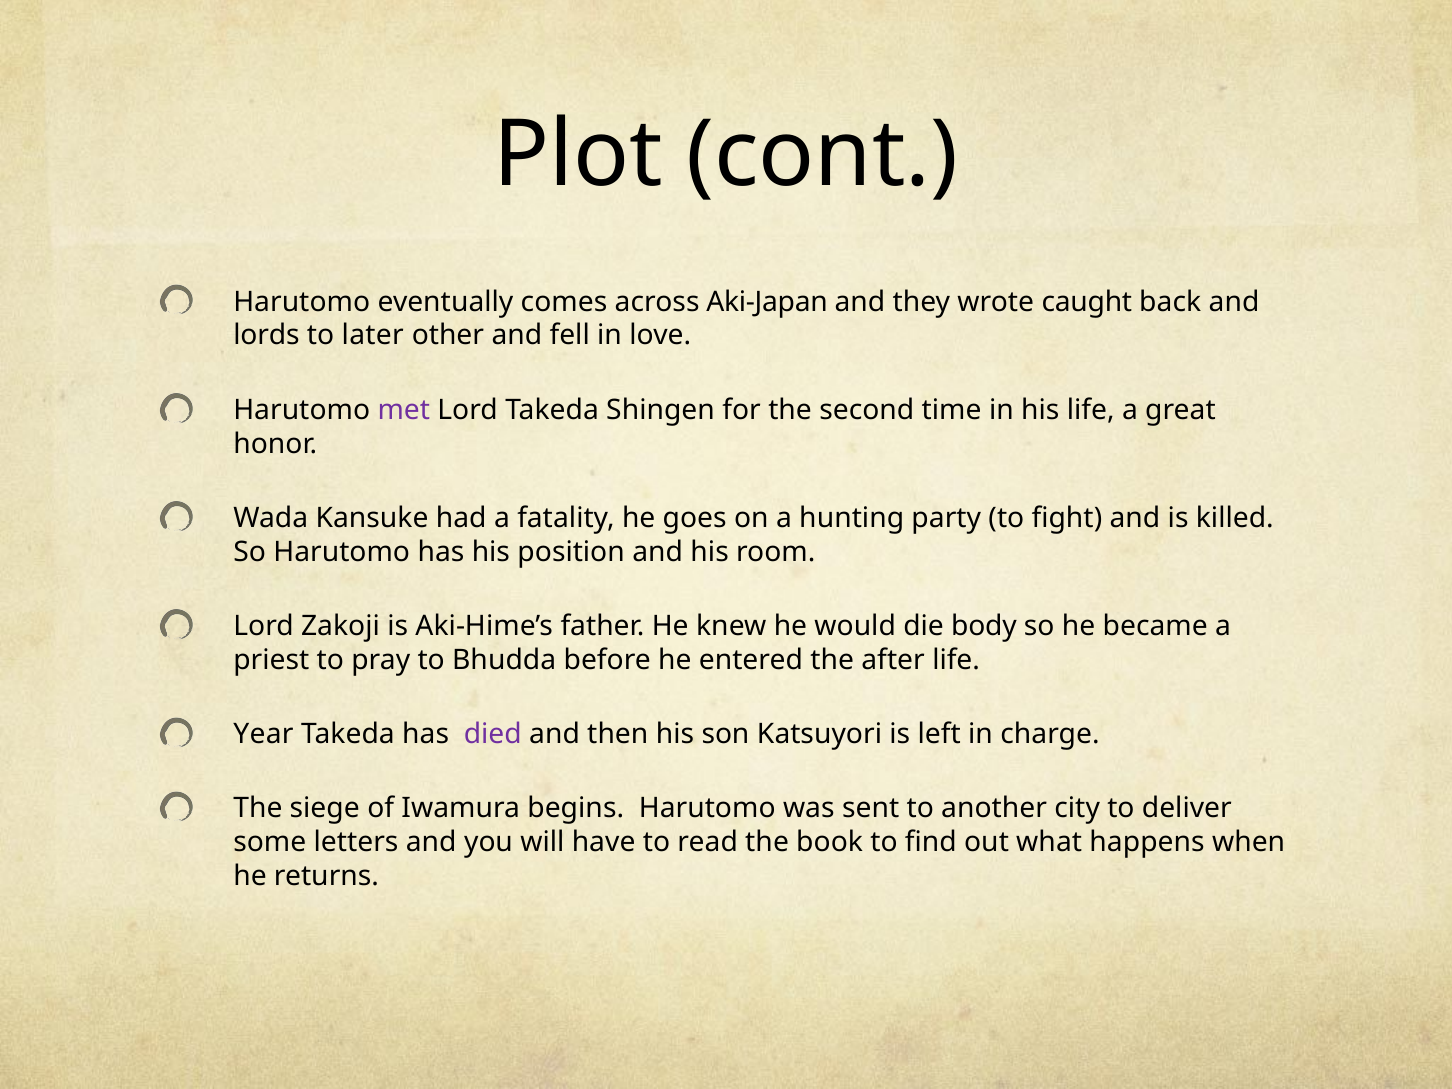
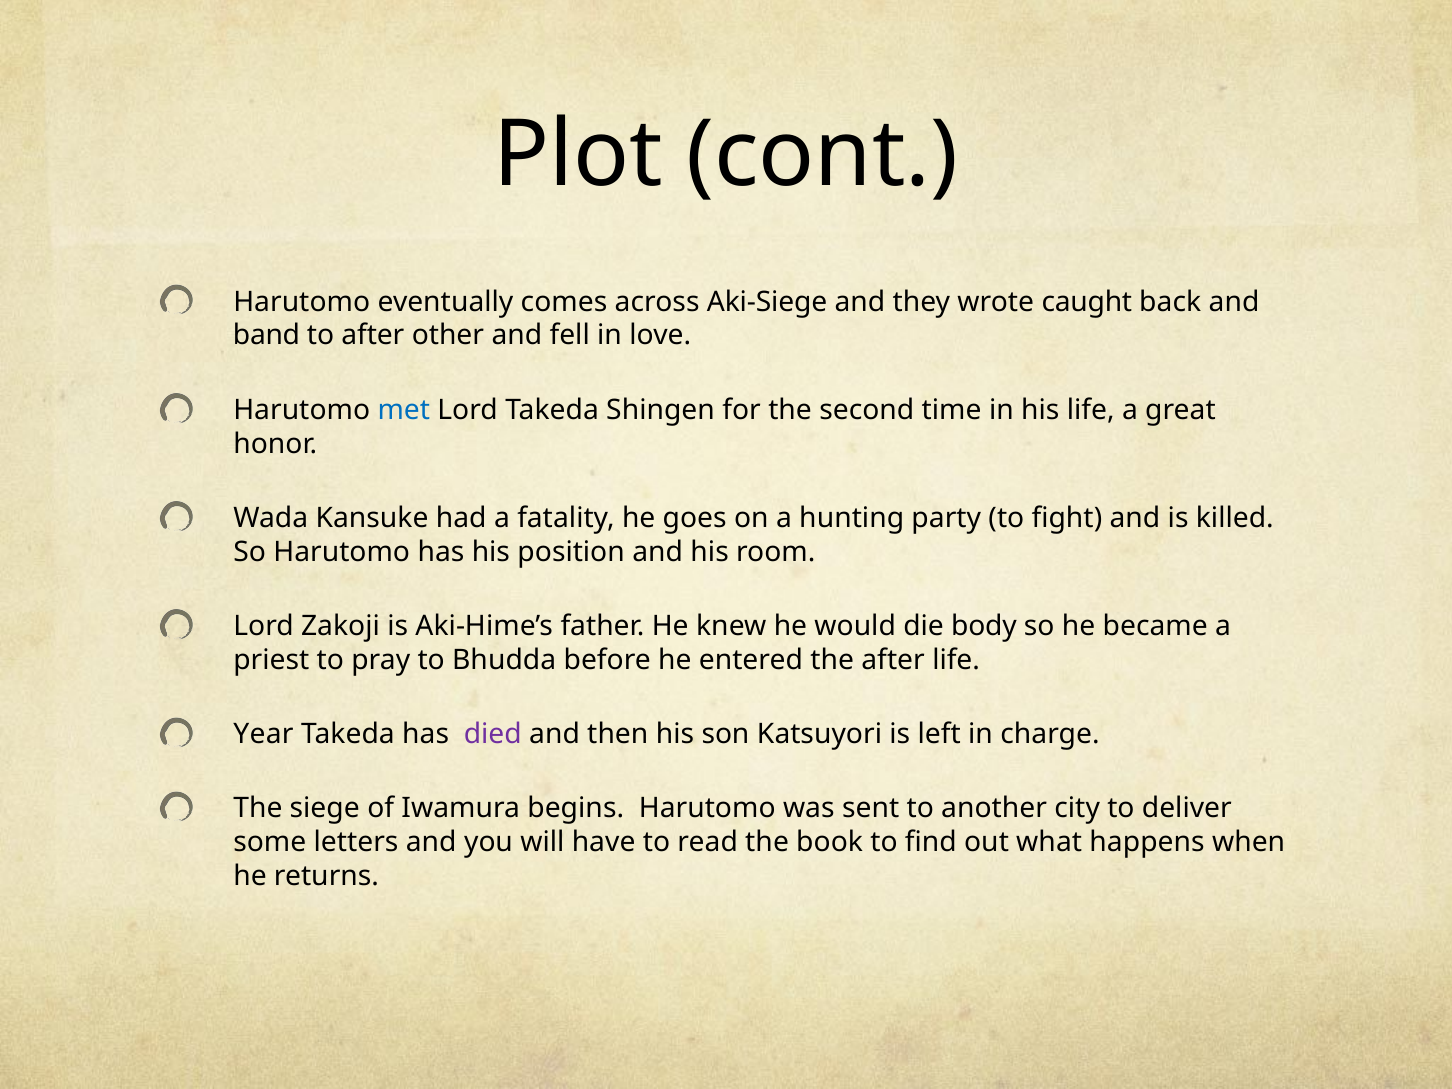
Aki-Japan: Aki-Japan -> Aki-Siege
lords: lords -> band
to later: later -> after
met colour: purple -> blue
